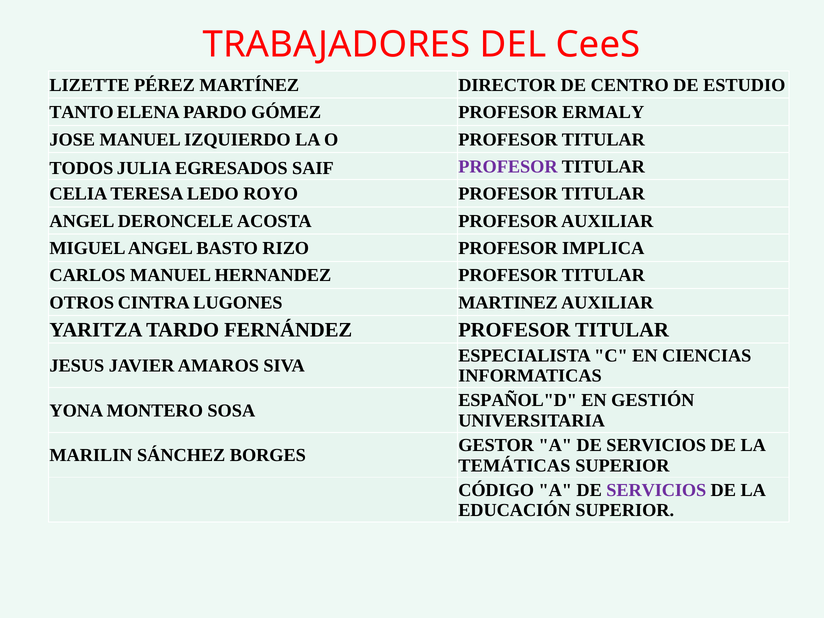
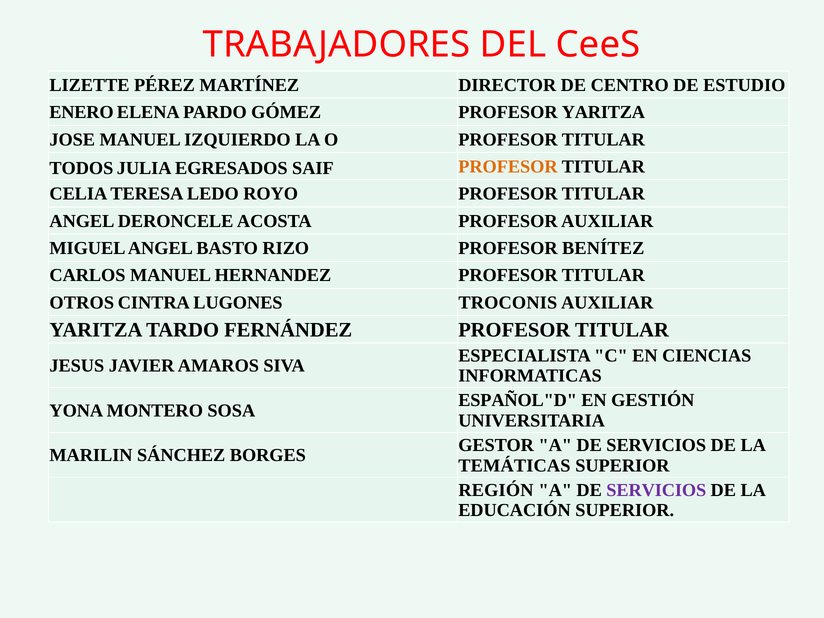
TANTO: TANTO -> ENERO
PROFESOR ERMALY: ERMALY -> YARITZA
PROFESOR at (508, 167) colour: purple -> orange
IMPLICA: IMPLICA -> BENÍTEZ
MARTINEZ: MARTINEZ -> TROCONIS
CÓDIGO: CÓDIGO -> REGIÓN
